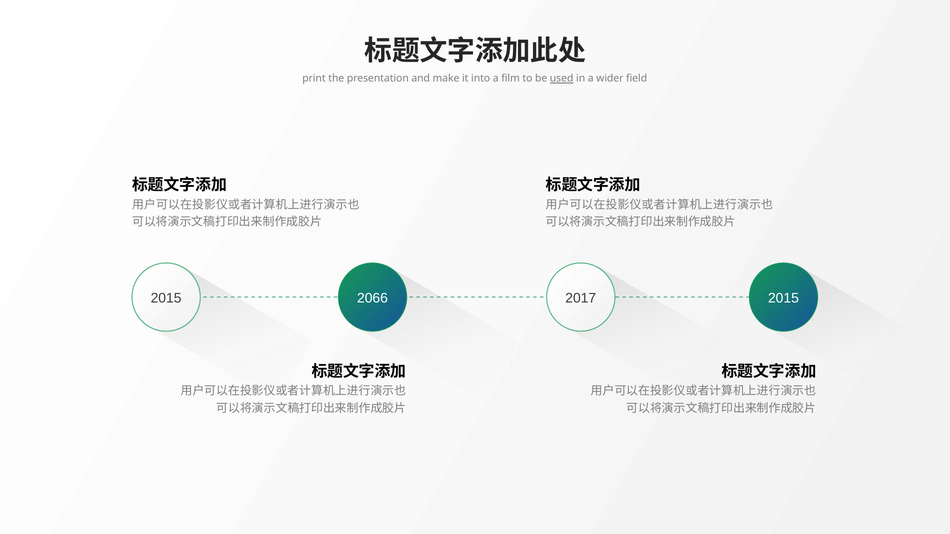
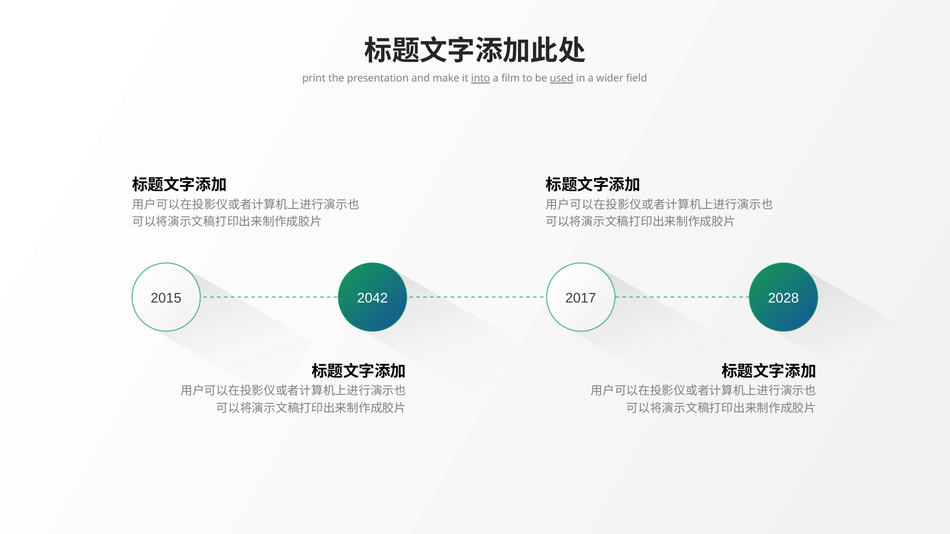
into underline: none -> present
2066: 2066 -> 2042
2017 2015: 2015 -> 2028
